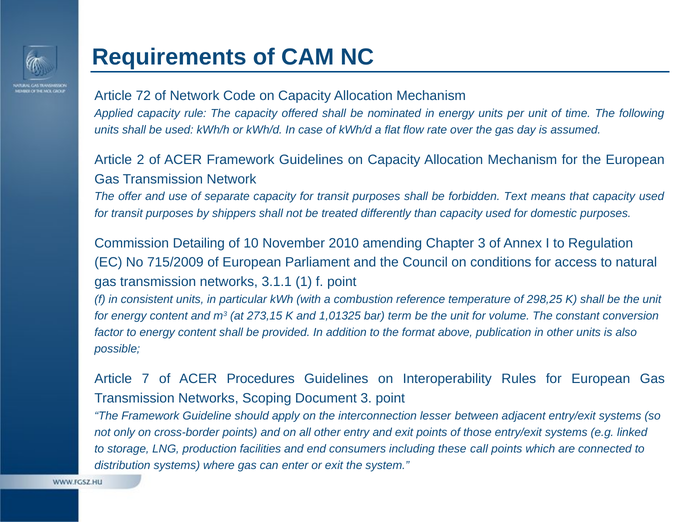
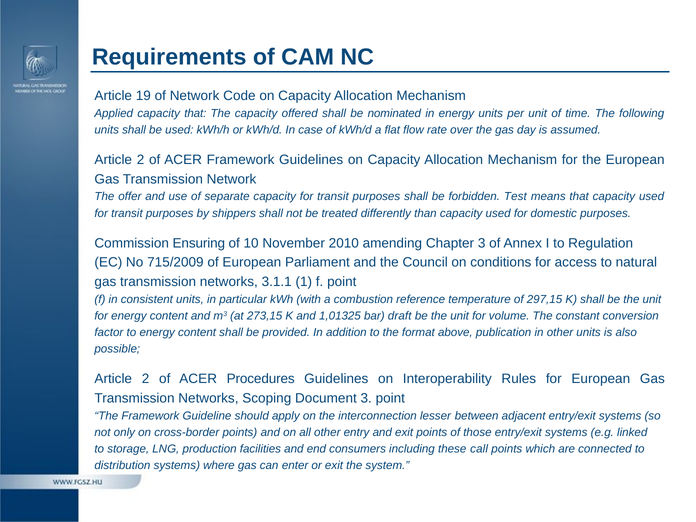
72: 72 -> 19
capacity rule: rule -> that
Text: Text -> Test
Detailing: Detailing -> Ensuring
298,25: 298,25 -> 297,15
term: term -> draft
7 at (146, 379): 7 -> 2
